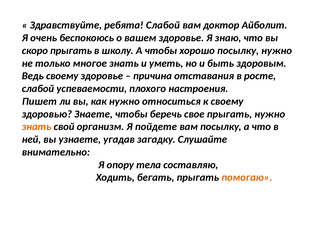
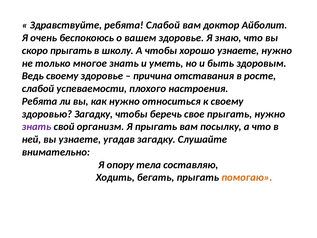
хорошо посылку: посылку -> узнаете
Пишет at (39, 101): Пишет -> Ребята
здоровью Знаете: Знаете -> Загадку
знать at (37, 127) colour: orange -> purple
Я пойдете: пойдете -> прыгать
